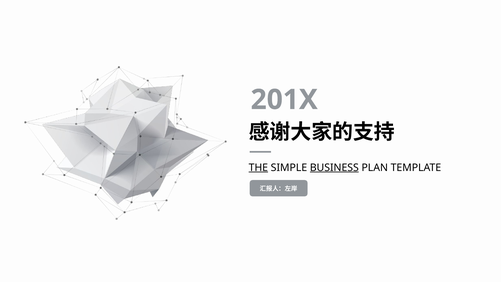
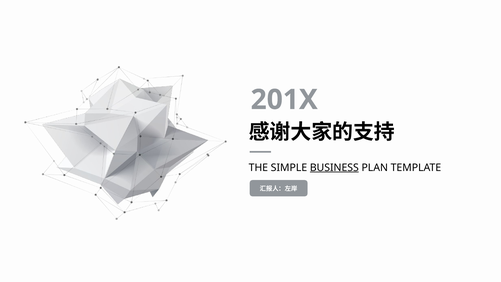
THE underline: present -> none
